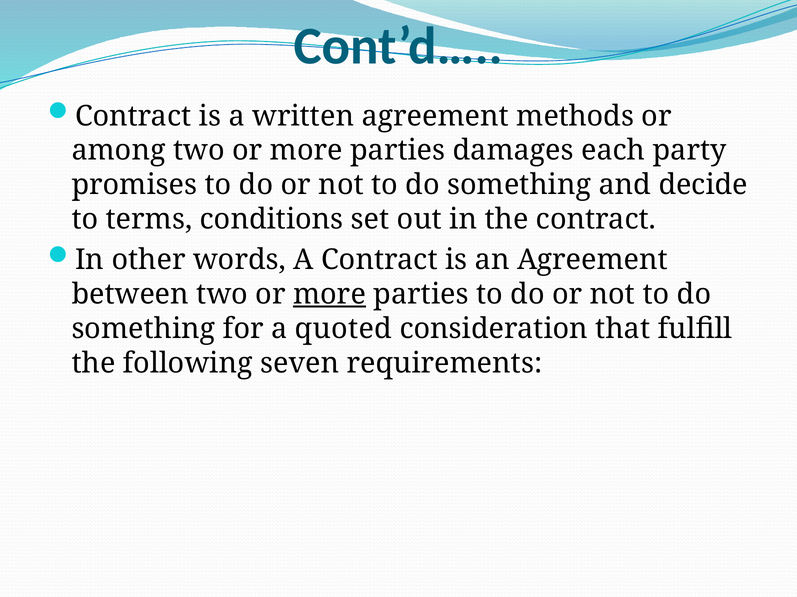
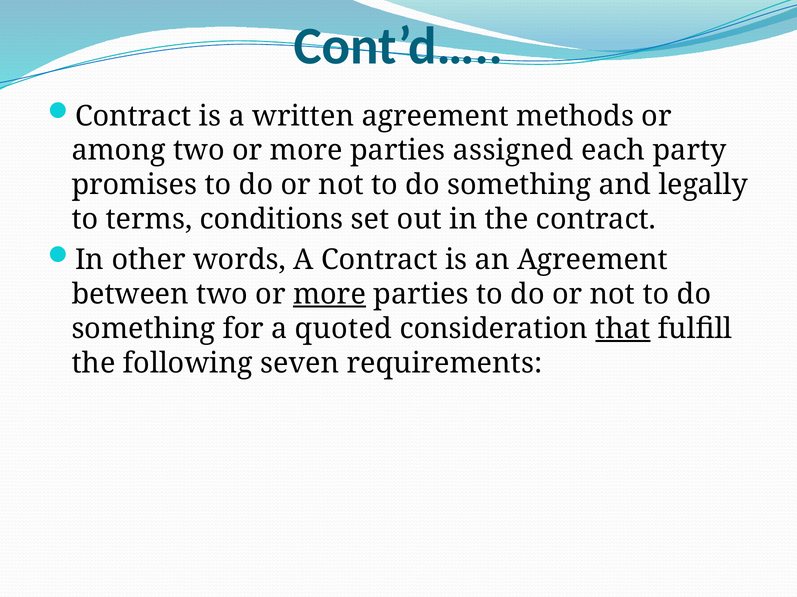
damages: damages -> assigned
decide: decide -> legally
that underline: none -> present
